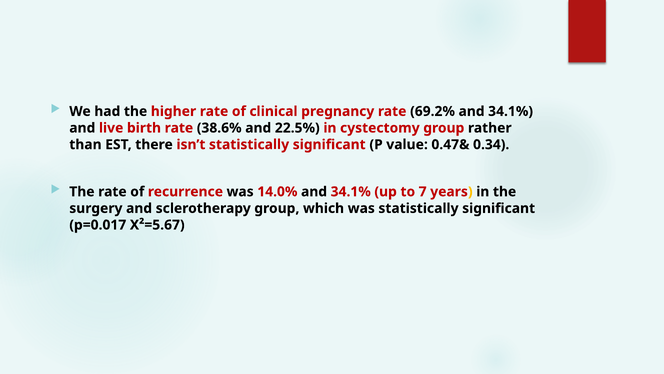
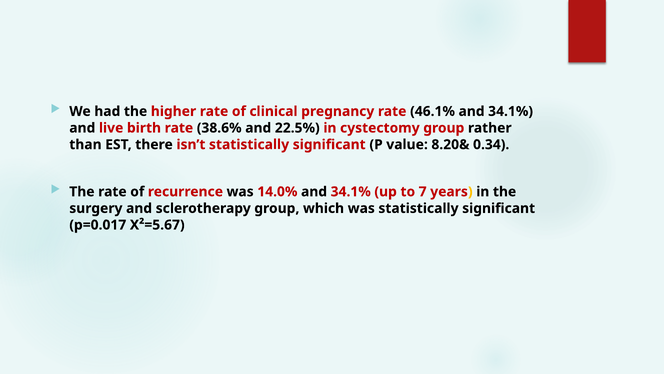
69.2%: 69.2% -> 46.1%
0.47&: 0.47& -> 8.20&
